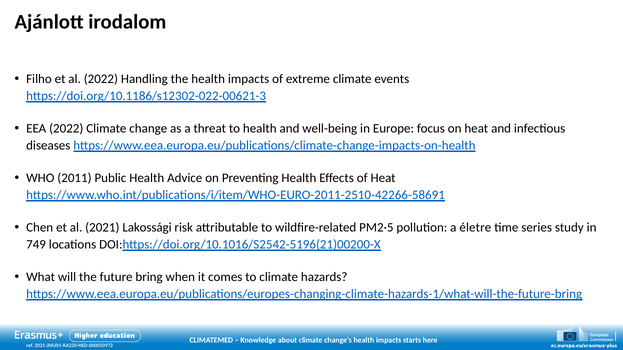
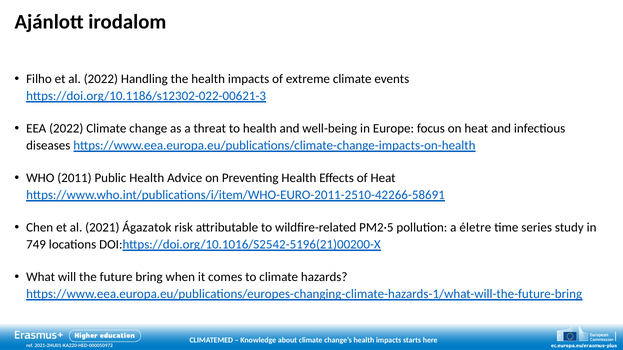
Lakossági: Lakossági -> Ágazatok
